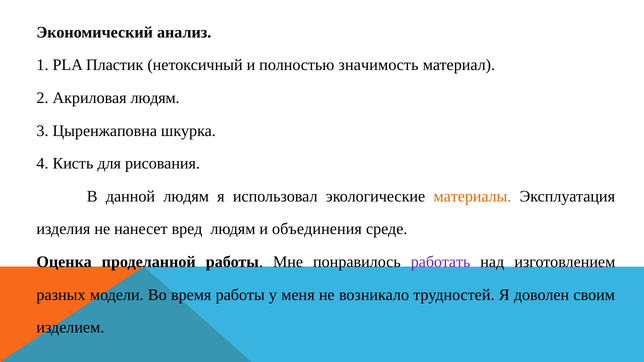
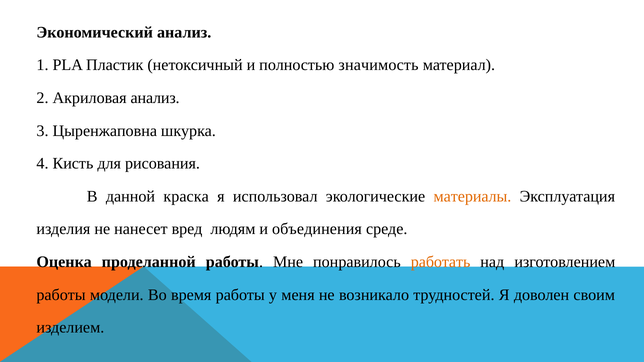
Акриловая людям: людям -> анализ
данной людям: людям -> краска
работать colour: purple -> orange
разных at (61, 295): разных -> работы
